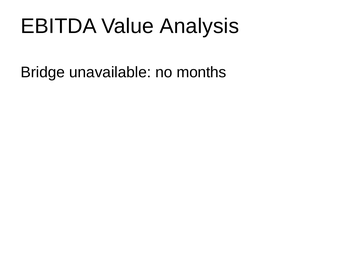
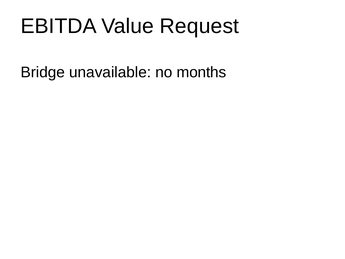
Analysis: Analysis -> Request
